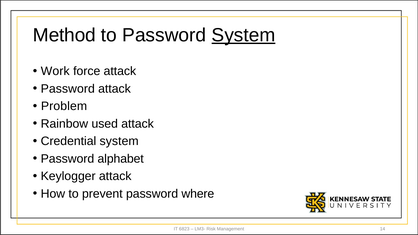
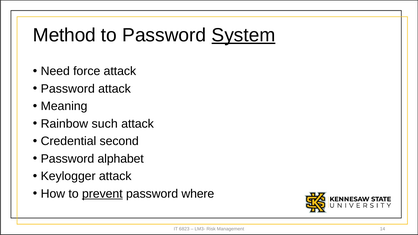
Work: Work -> Need
Problem: Problem -> Meaning
used: used -> such
Credential system: system -> second
prevent underline: none -> present
